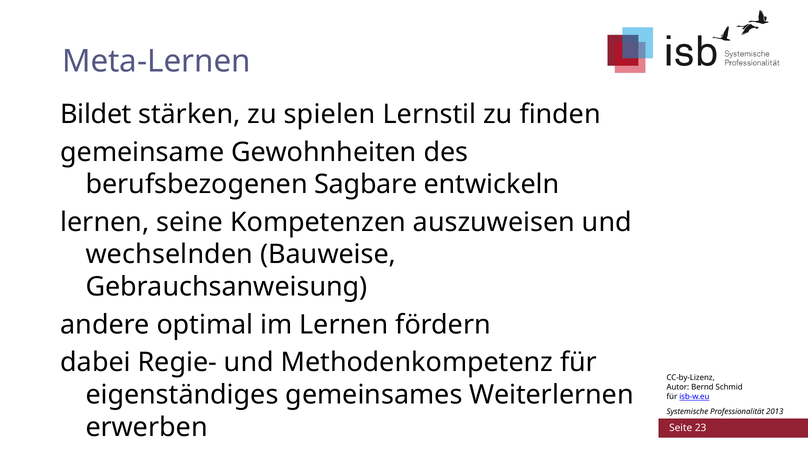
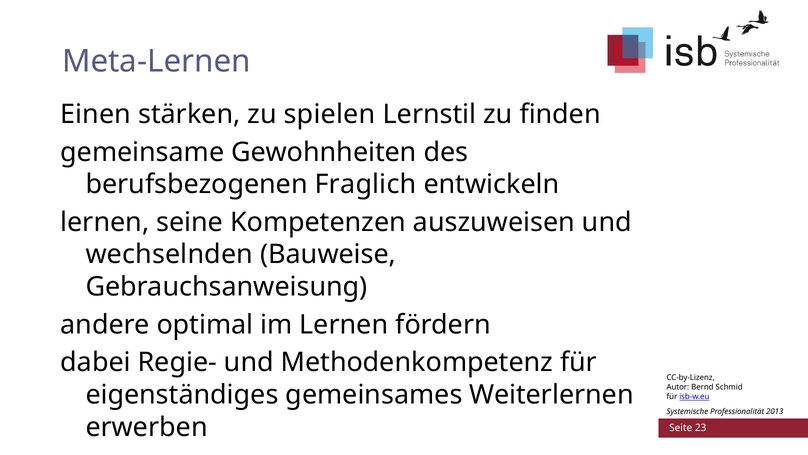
Bildet: Bildet -> Einen
Sagbare: Sagbare -> Fraglich
